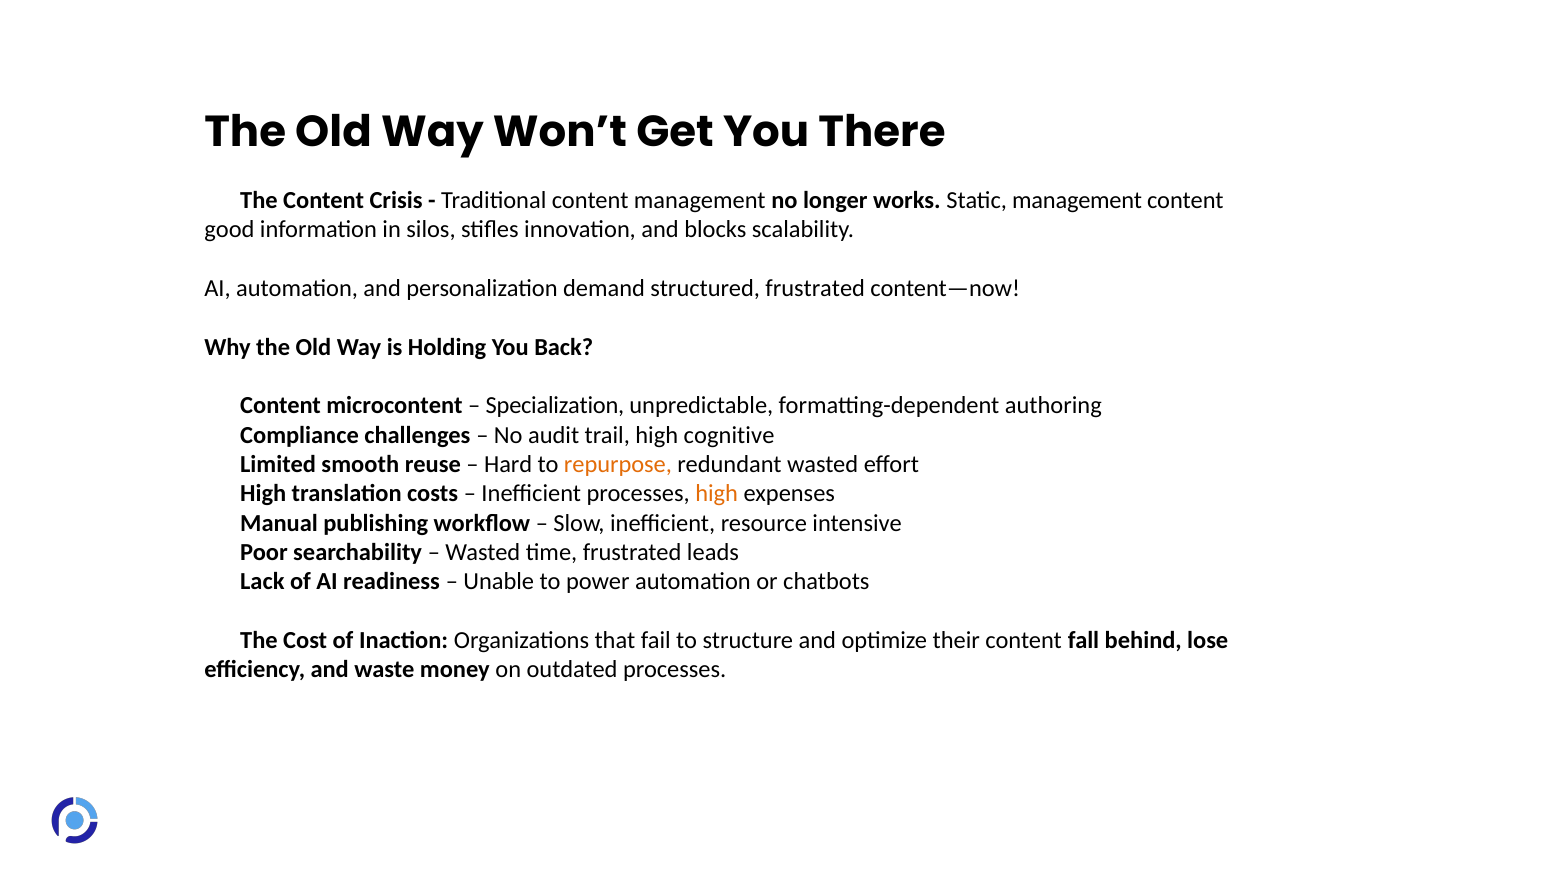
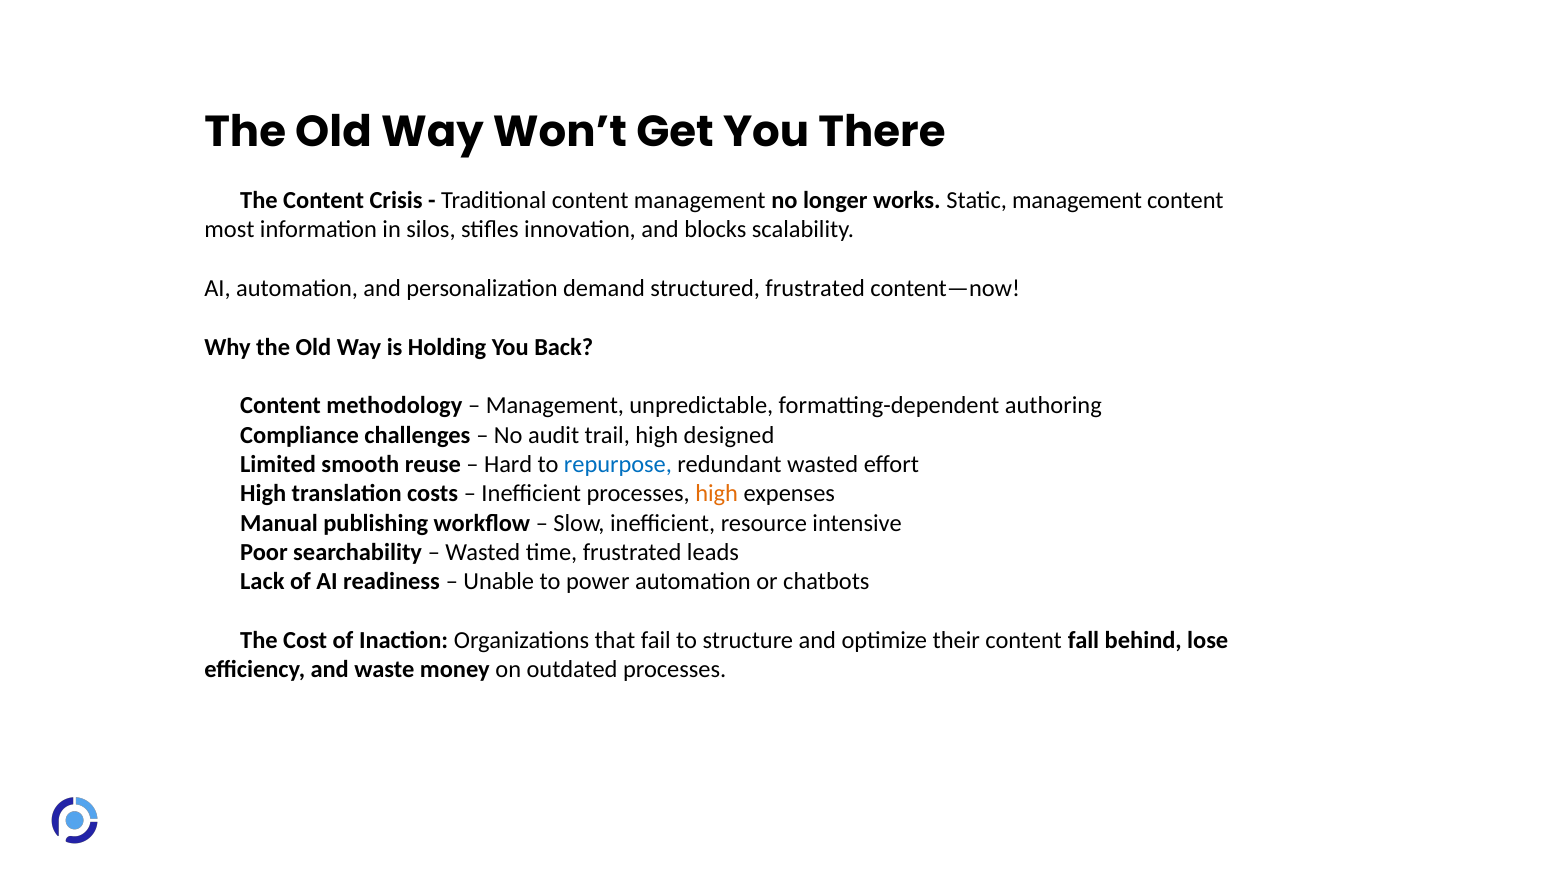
good: good -> most
microcontent: microcontent -> methodology
Specialization at (555, 406): Specialization -> Management
cognitive: cognitive -> designed
repurpose colour: orange -> blue
